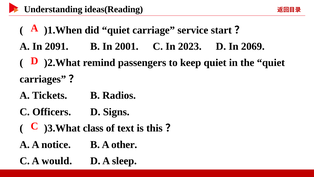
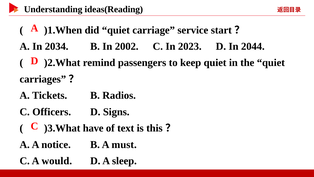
2091: 2091 -> 2034
2001: 2001 -> 2002
2069: 2069 -> 2044
class: class -> have
other: other -> must
